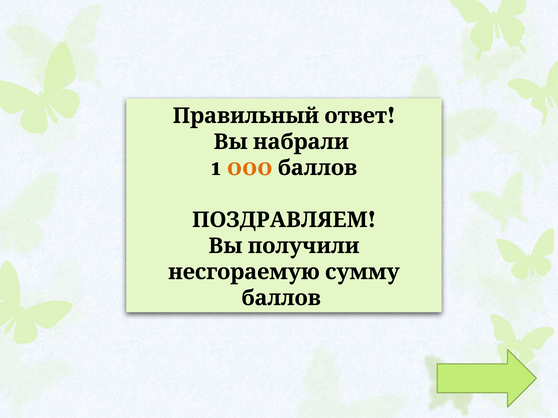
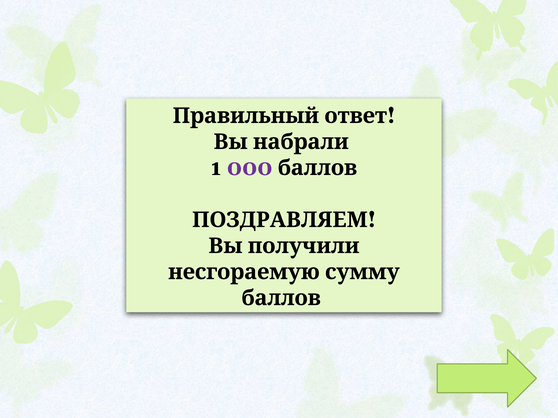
000 colour: orange -> purple
